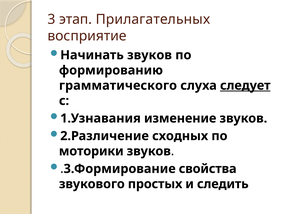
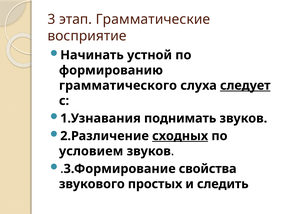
Прилагательных: Прилагательных -> Грамматические
Начинать звуков: звуков -> устной
изменение: изменение -> поднимать
сходных underline: none -> present
моторики: моторики -> условием
